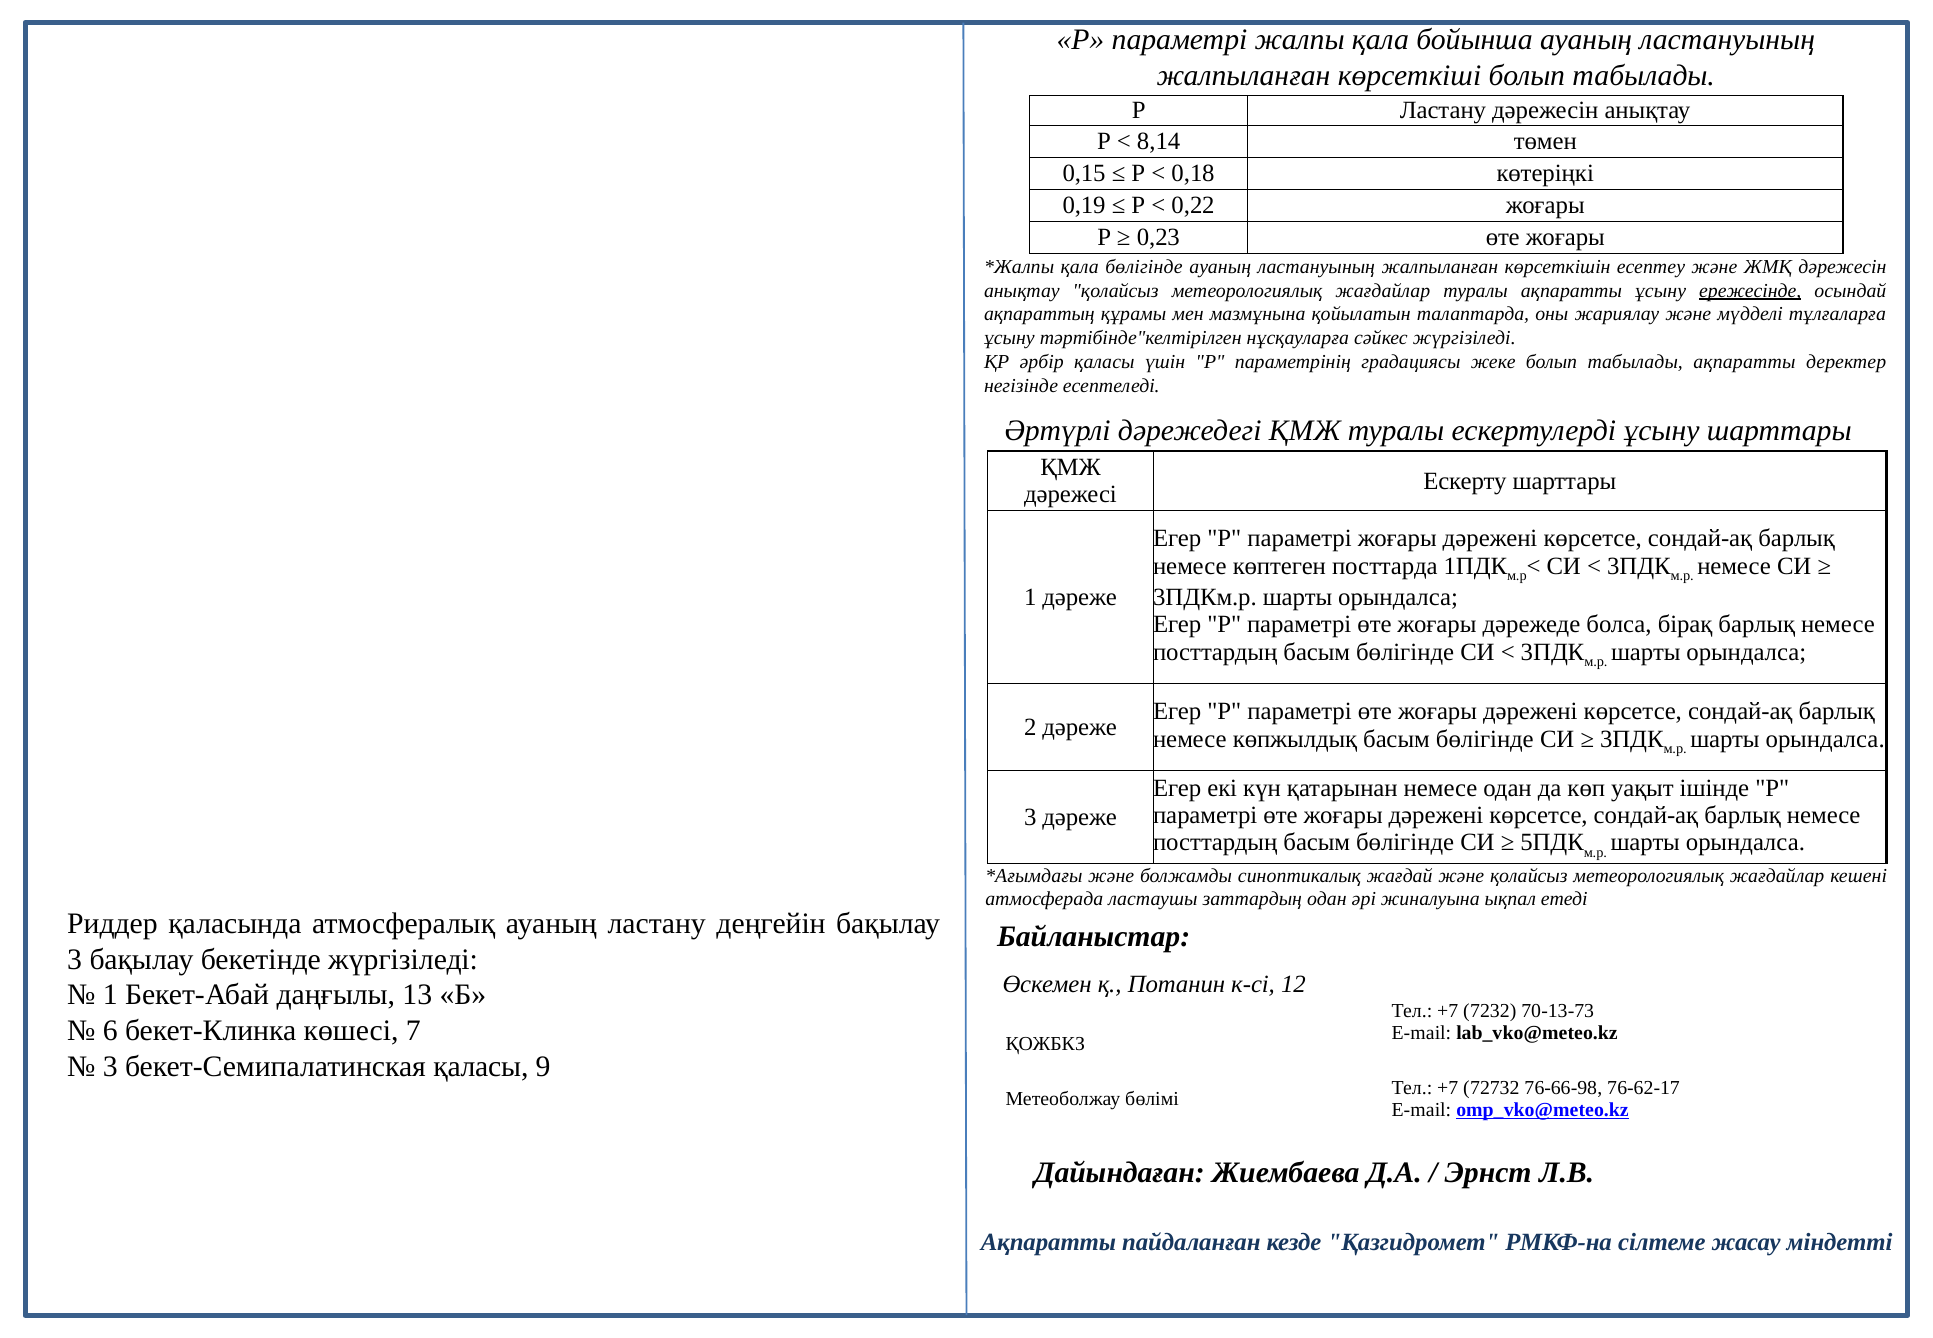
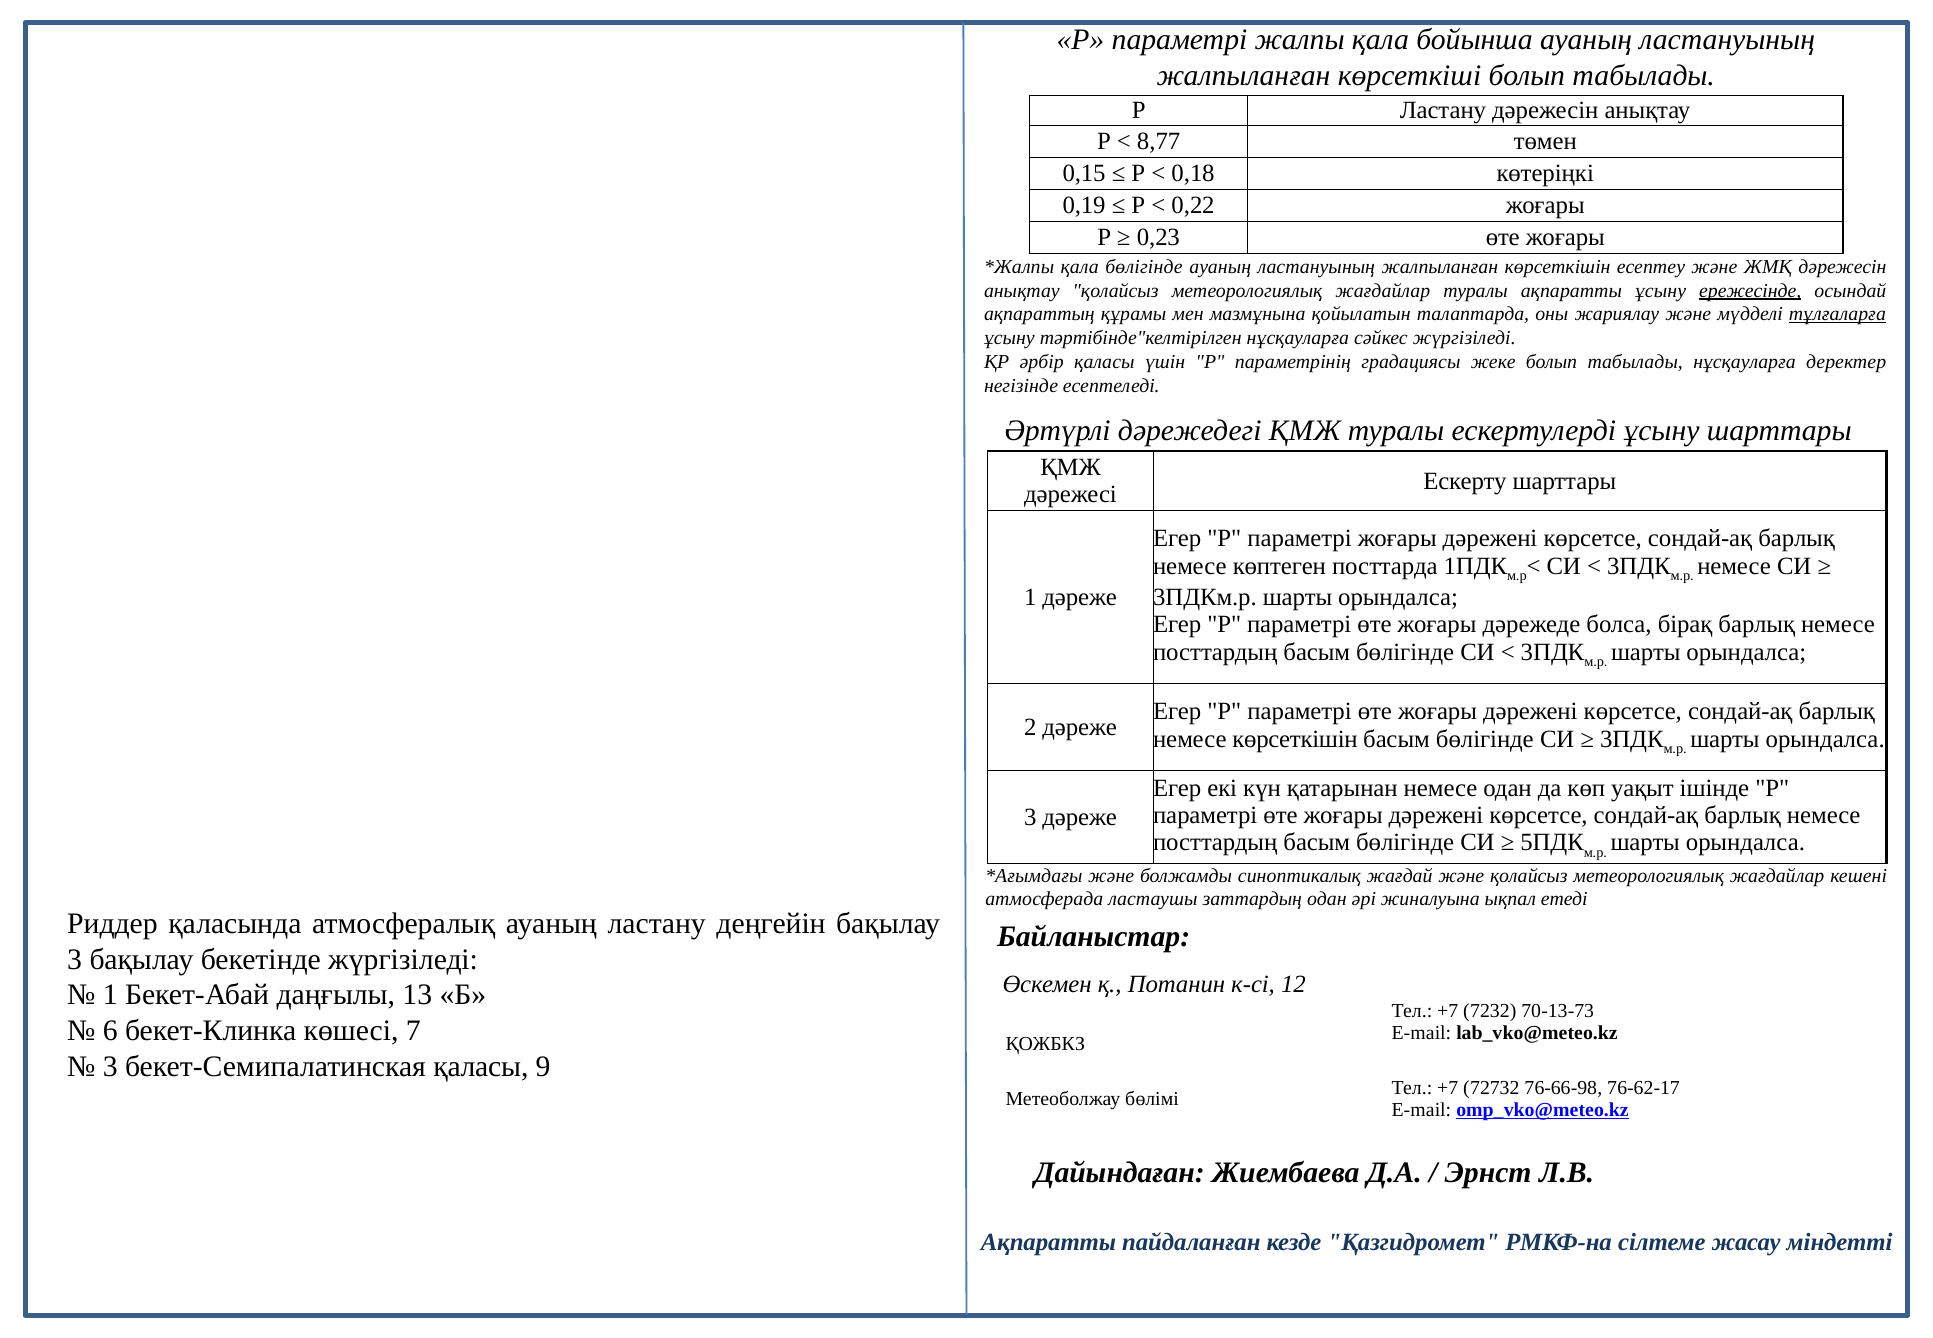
8,14: 8,14 -> 8,77
тұлғаларға underline: none -> present
табылады ақпаратты: ақпаратты -> нұсқауларға
немесе көпжылдық: көпжылдық -> көрсеткішін
